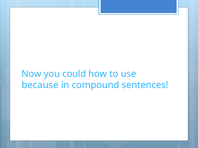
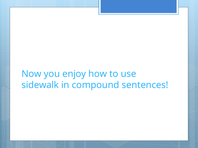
could: could -> enjoy
because: because -> sidewalk
